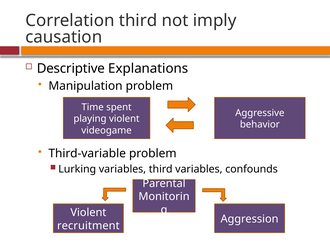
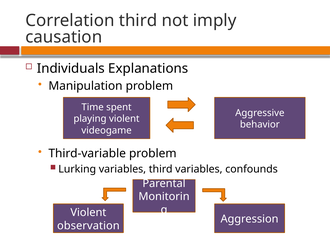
Descriptive: Descriptive -> Individuals
recruitment: recruitment -> observation
